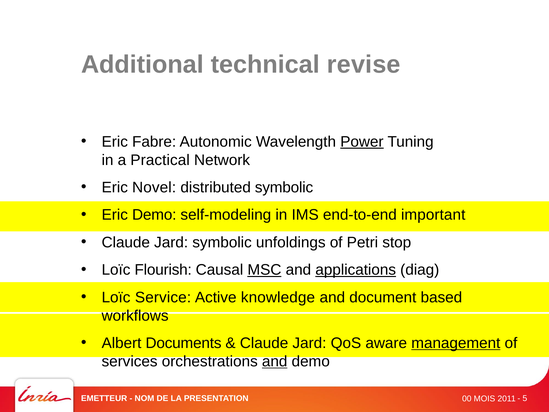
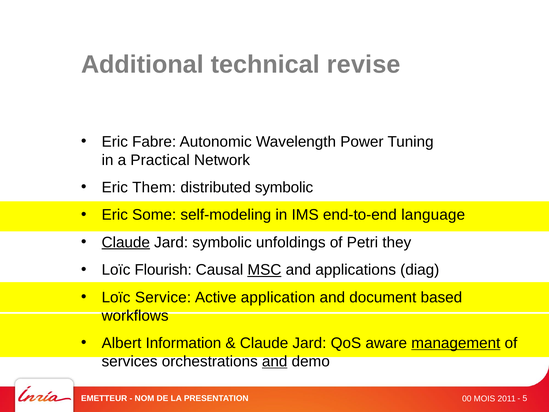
Power underline: present -> none
Novel: Novel -> Them
Eric Demo: Demo -> Some
important: important -> language
Claude at (126, 242) underline: none -> present
stop: stop -> they
applications underline: present -> none
knowledge: knowledge -> application
Documents: Documents -> Information
